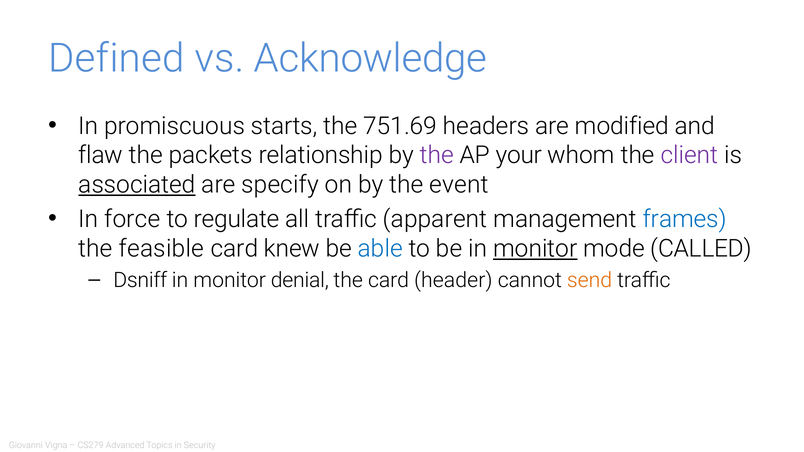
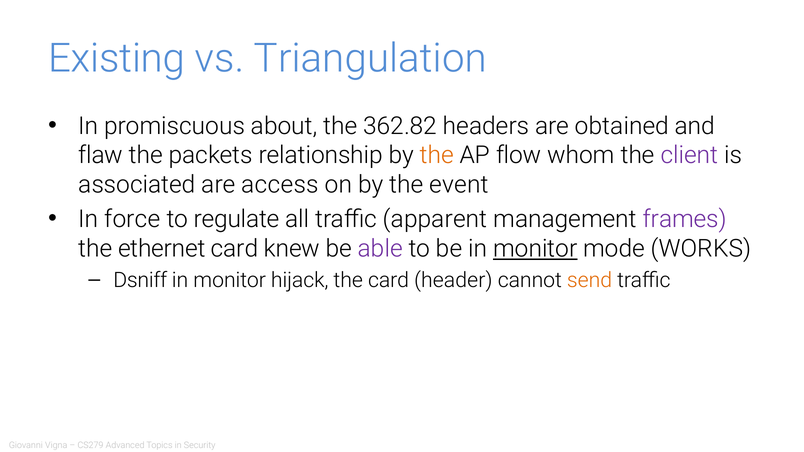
Defined: Defined -> Existing
Acknowledge: Acknowledge -> Triangulation
starts: starts -> about
751.69: 751.69 -> 362.82
modified: modified -> obtained
the at (437, 155) colour: purple -> orange
your: your -> flow
associated underline: present -> none
specify: specify -> access
frames colour: blue -> purple
feasible: feasible -> ethernet
able colour: blue -> purple
CALLED: CALLED -> WORKS
denial: denial -> hijack
